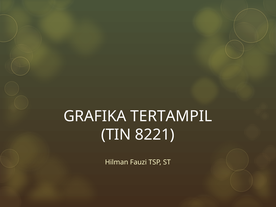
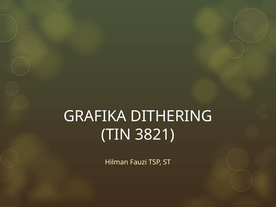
TERTAMPIL: TERTAMPIL -> DITHERING
8221: 8221 -> 3821
